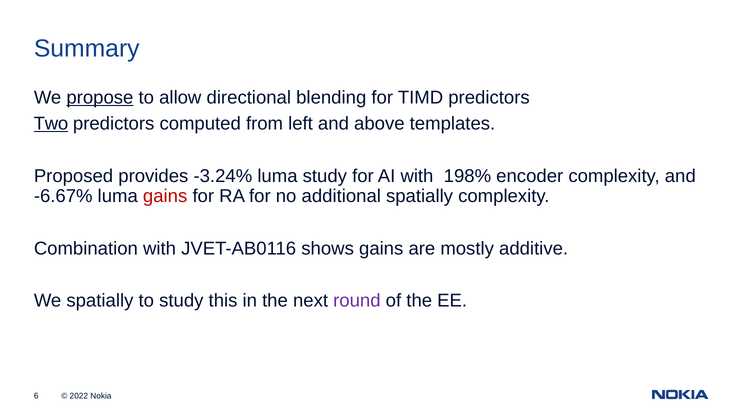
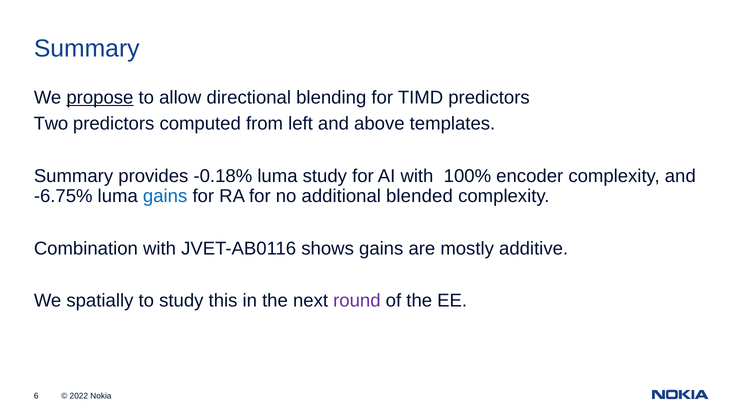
Two underline: present -> none
Proposed at (74, 176): Proposed -> Summary
-3.24%: -3.24% -> -0.18%
198%: 198% -> 100%
-6.67%: -6.67% -> -6.75%
gains at (165, 196) colour: red -> blue
additional spatially: spatially -> blended
